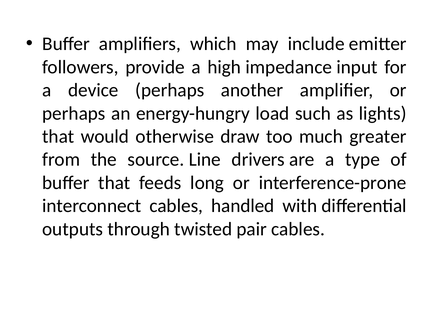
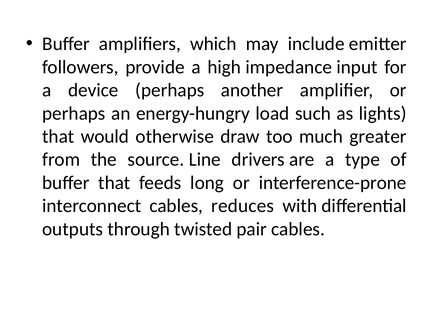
handled: handled -> reduces
